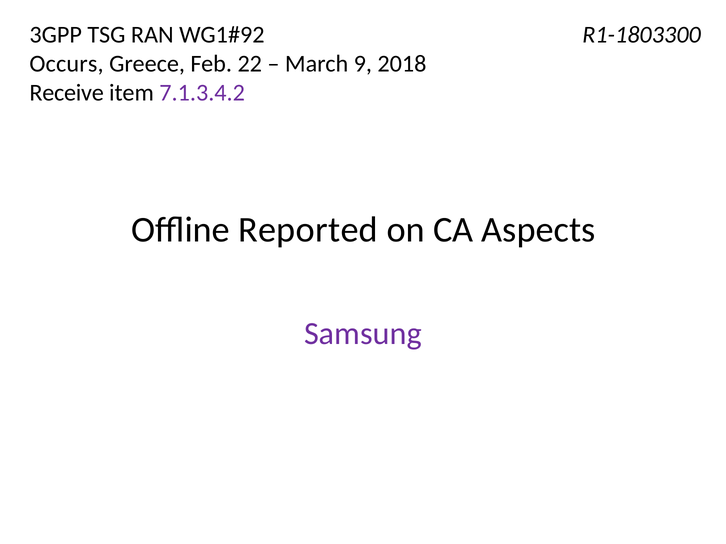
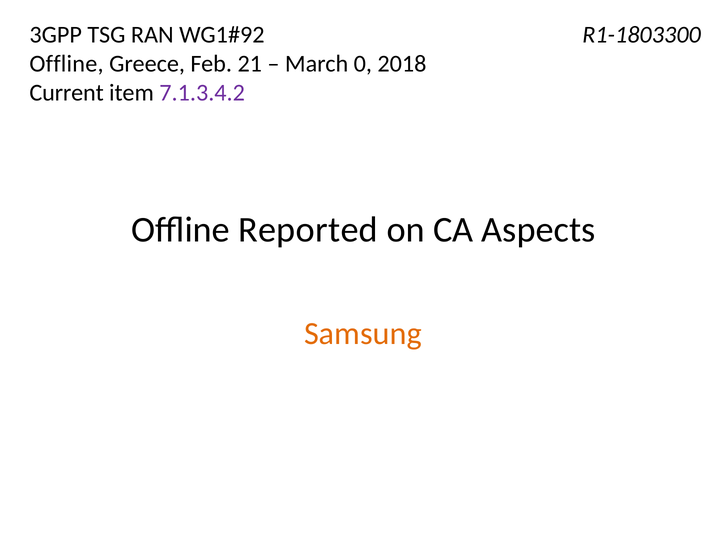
Occurs at (67, 64): Occurs -> Offline
22: 22 -> 21
9: 9 -> 0
Receive: Receive -> Current
Samsung colour: purple -> orange
